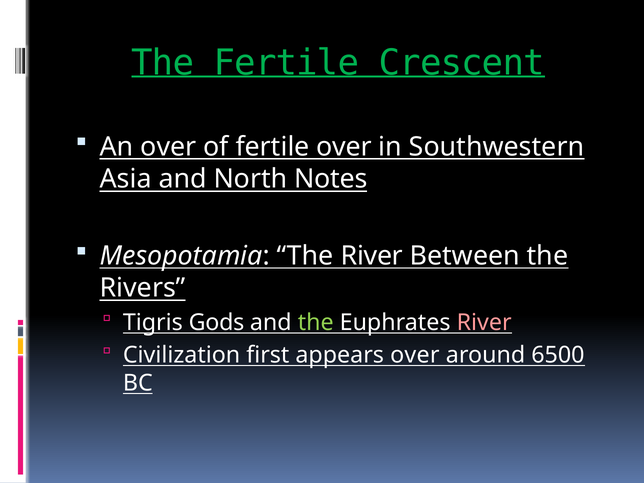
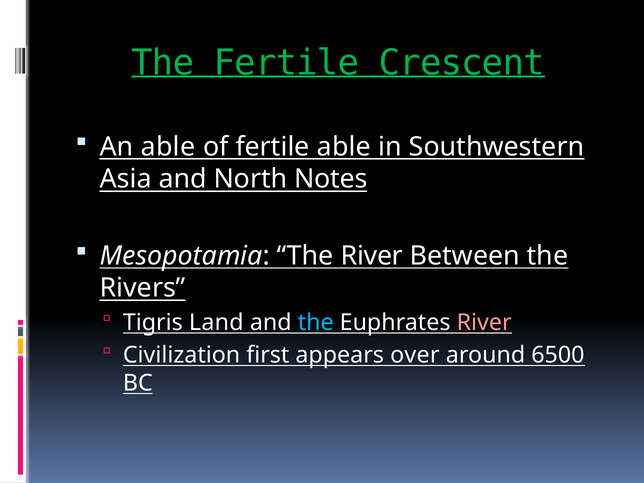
An over: over -> able
fertile over: over -> able
Gods: Gods -> Land
the at (316, 323) colour: light green -> light blue
